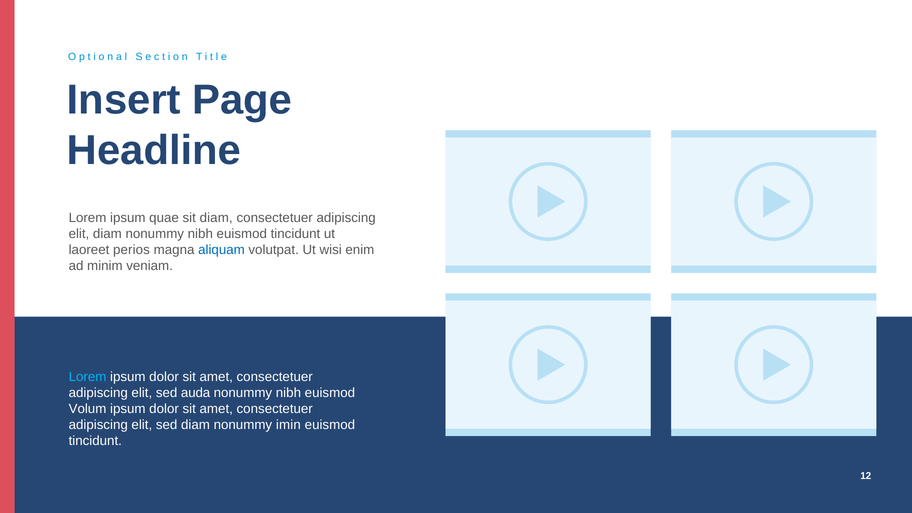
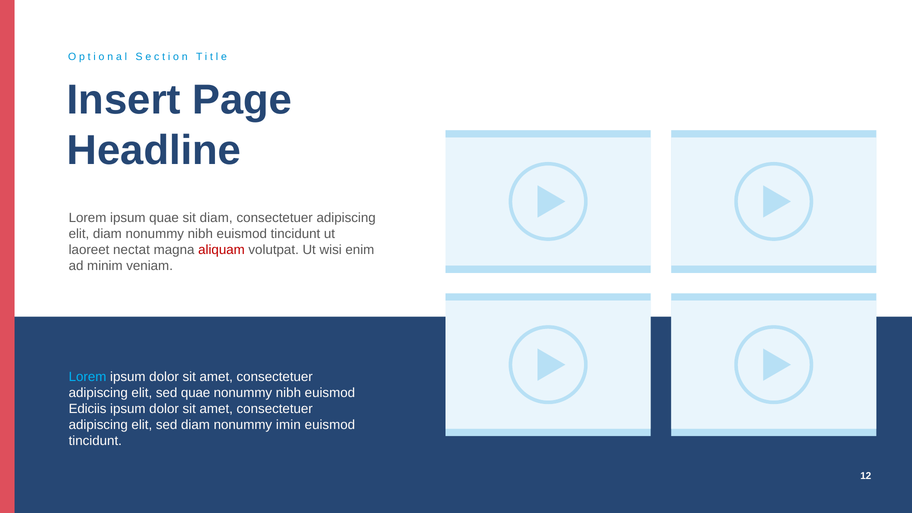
perios: perios -> nectat
aliquam colour: blue -> red
sed auda: auda -> quae
Volum: Volum -> Ediciis
